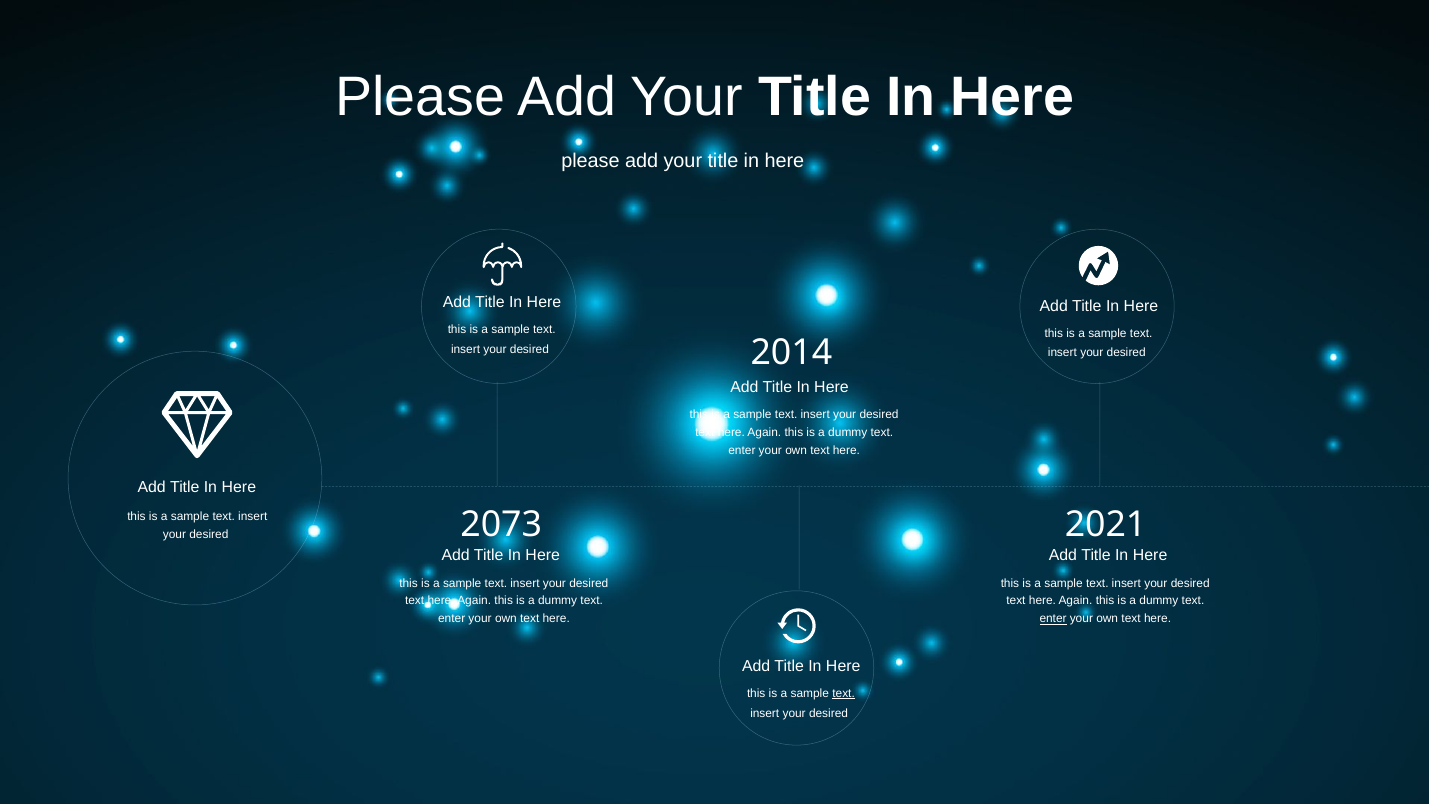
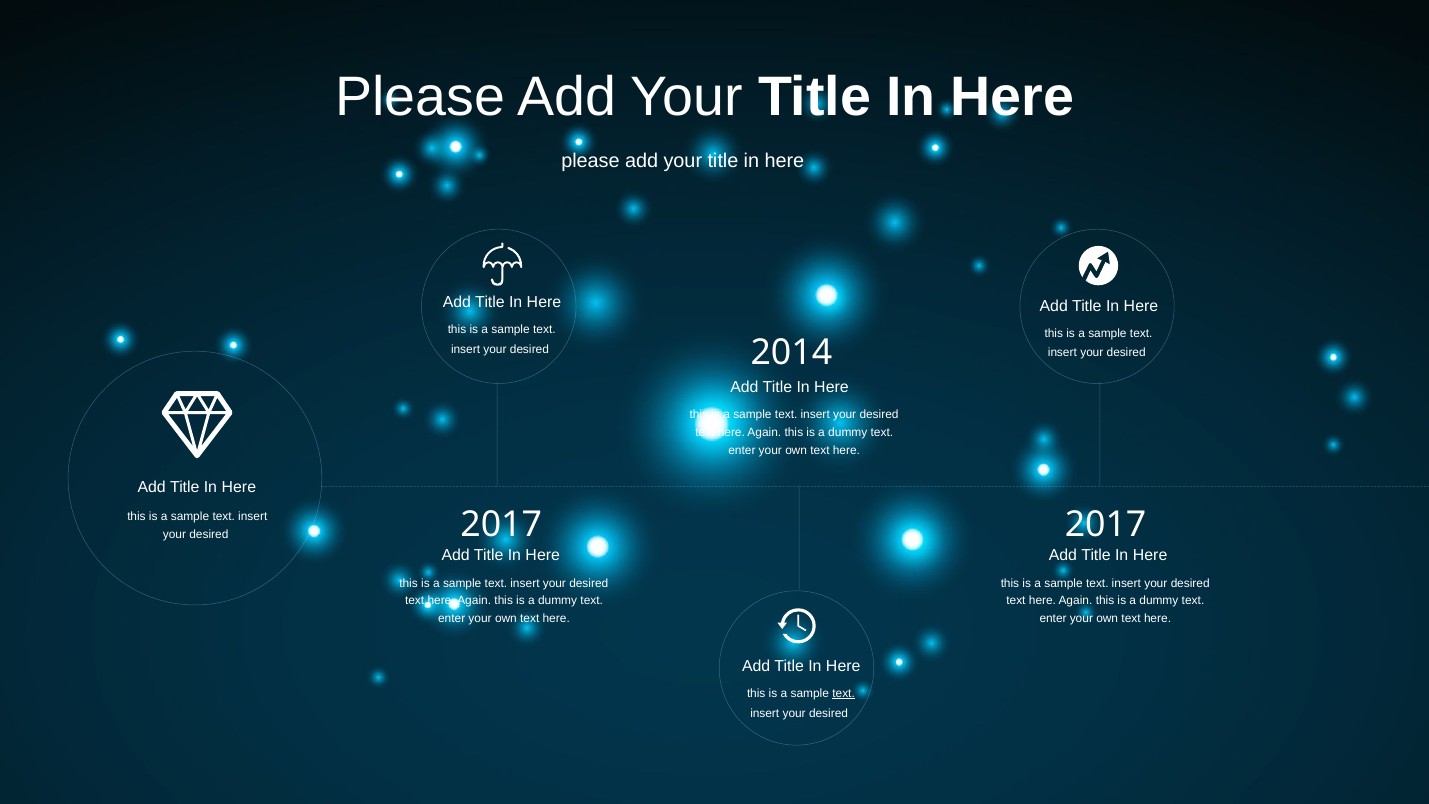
2021 at (1106, 524): 2021 -> 2017
desired 2073: 2073 -> 2017
enter at (1053, 619) underline: present -> none
